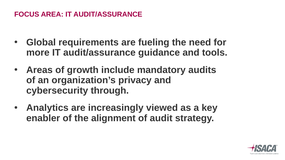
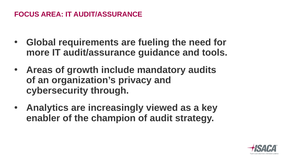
alignment: alignment -> champion
